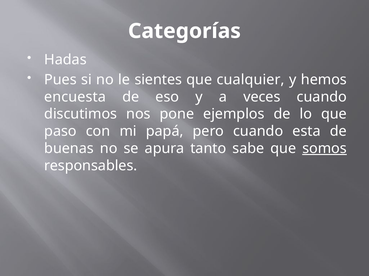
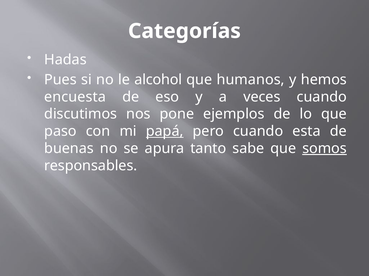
sientes: sientes -> alcohol
cualquier: cualquier -> humanos
papá underline: none -> present
